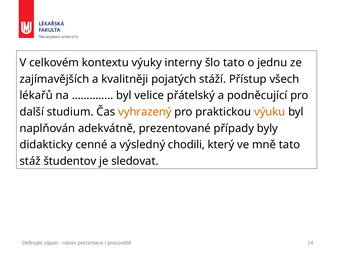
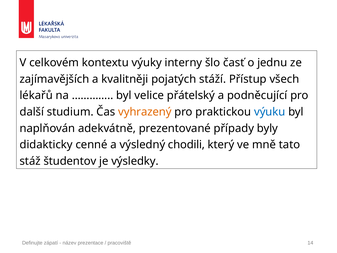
šlo tato: tato -> časť
výuku colour: orange -> blue
sledovat: sledovat -> výsledky
